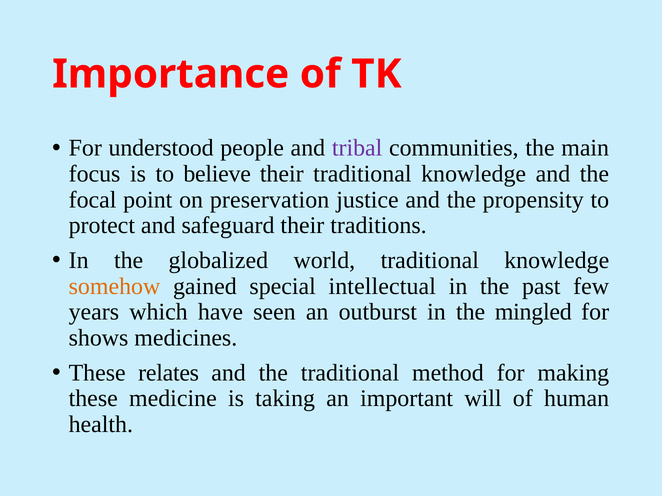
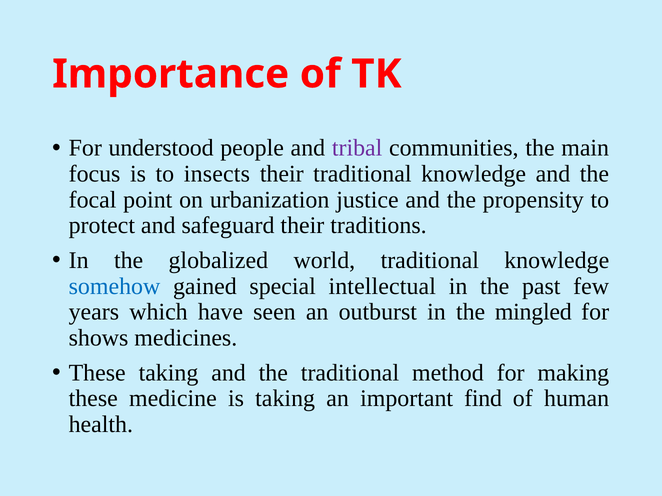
believe: believe -> insects
preservation: preservation -> urbanization
somehow colour: orange -> blue
These relates: relates -> taking
will: will -> find
